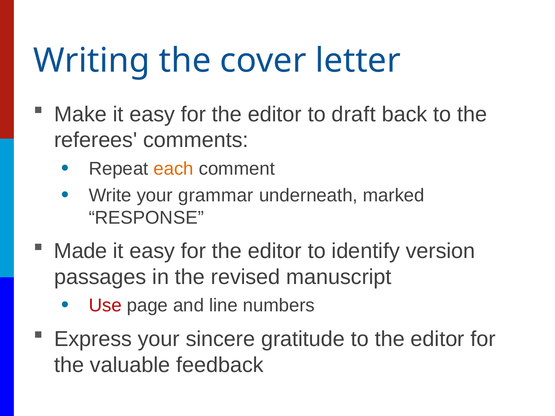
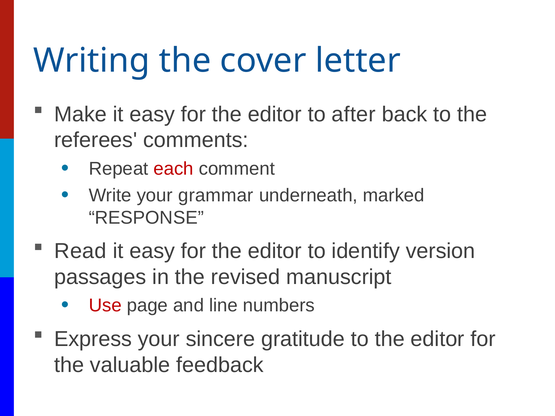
draft: draft -> after
each colour: orange -> red
Made: Made -> Read
